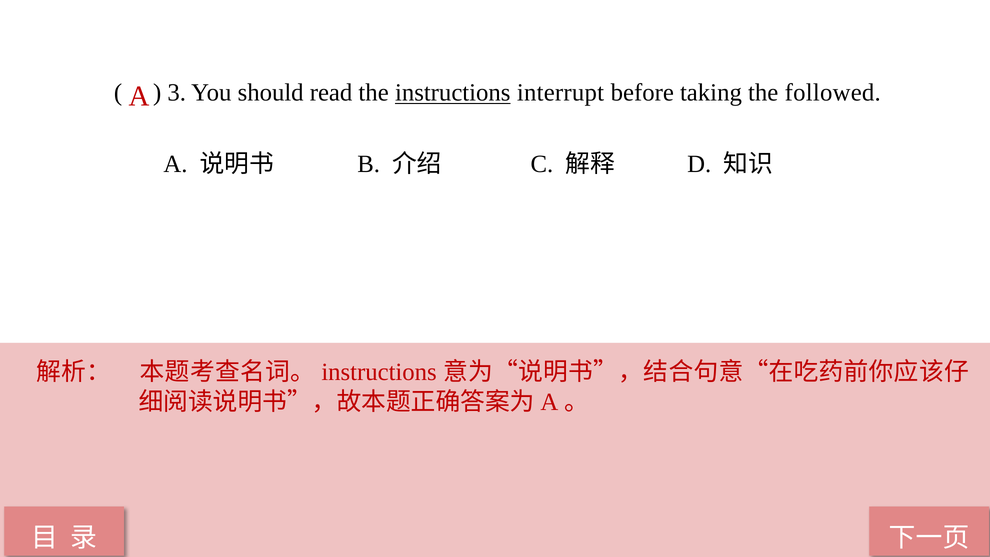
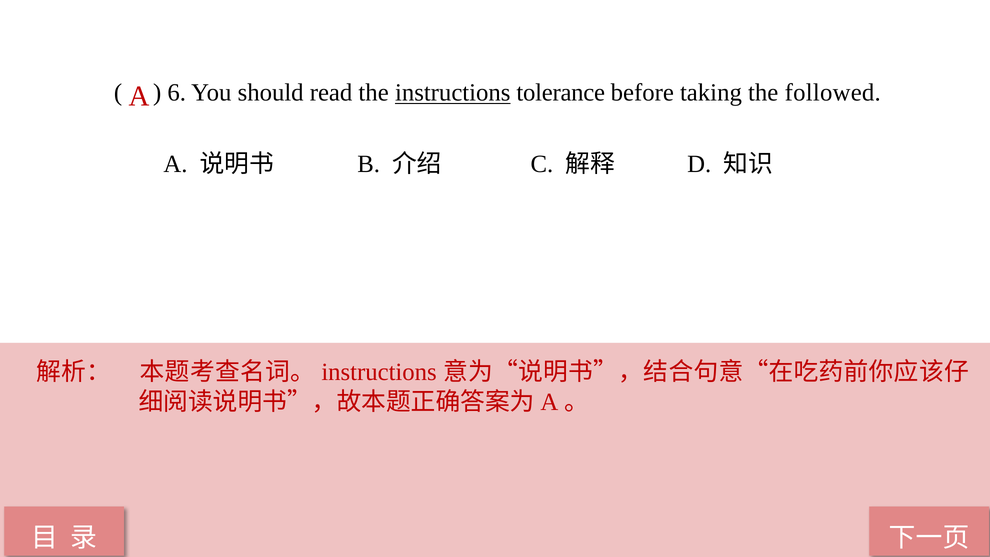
3: 3 -> 6
interrupt: interrupt -> tolerance
